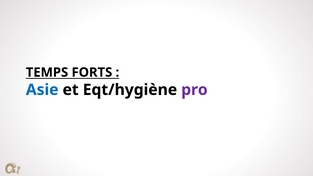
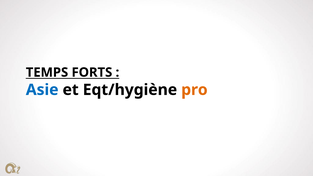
pro colour: purple -> orange
